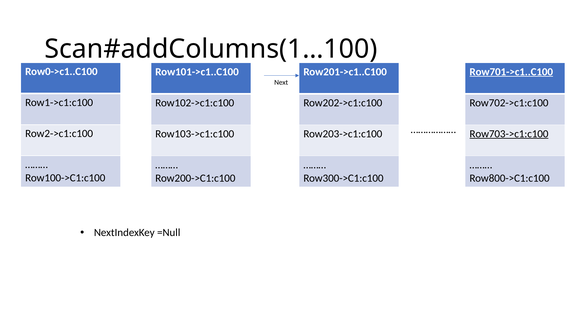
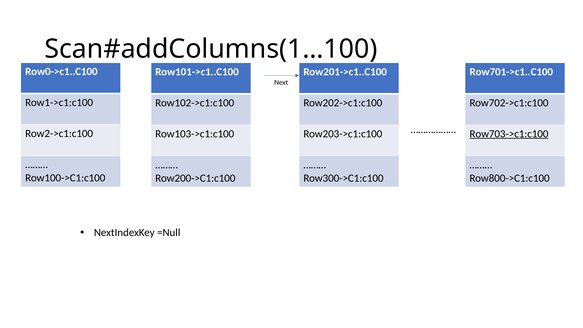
Row701->c1..C100 underline: present -> none
